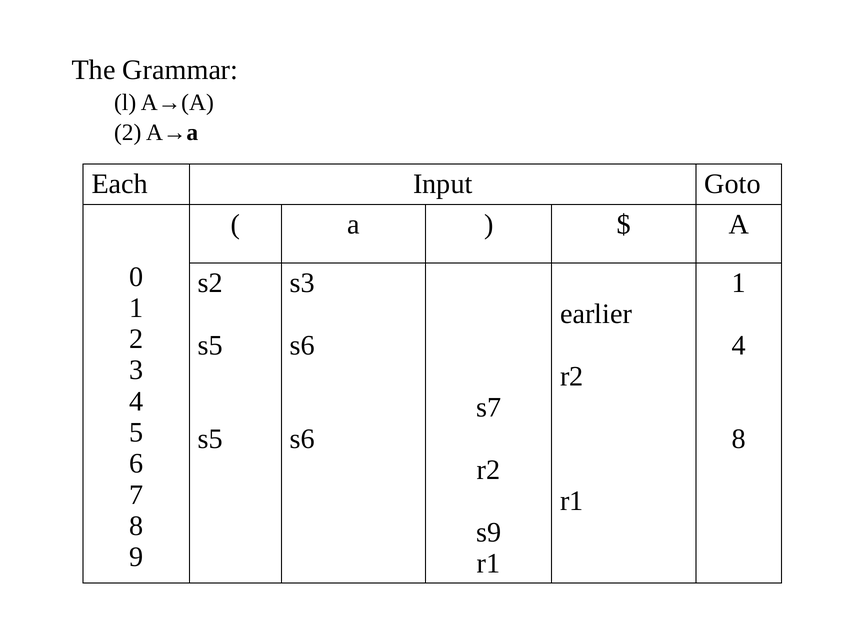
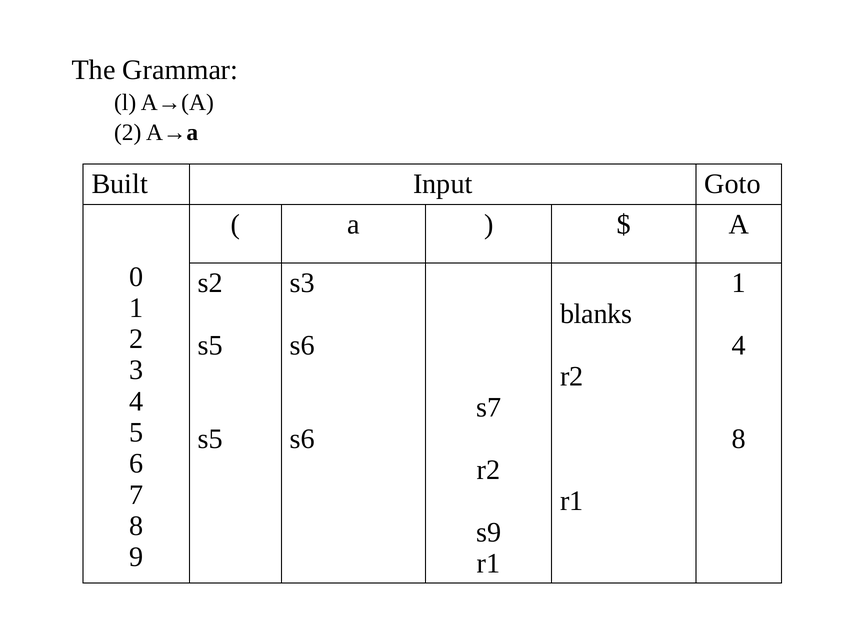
Each: Each -> Built
earlier: earlier -> blanks
